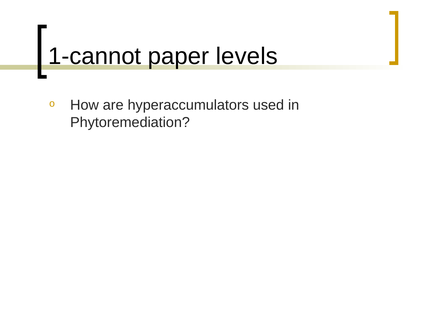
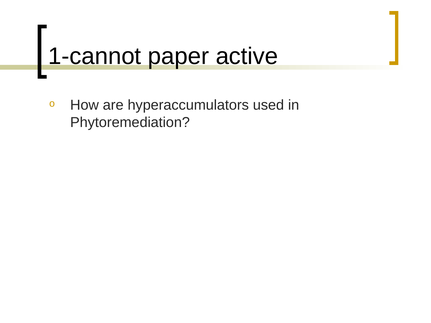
levels: levels -> active
